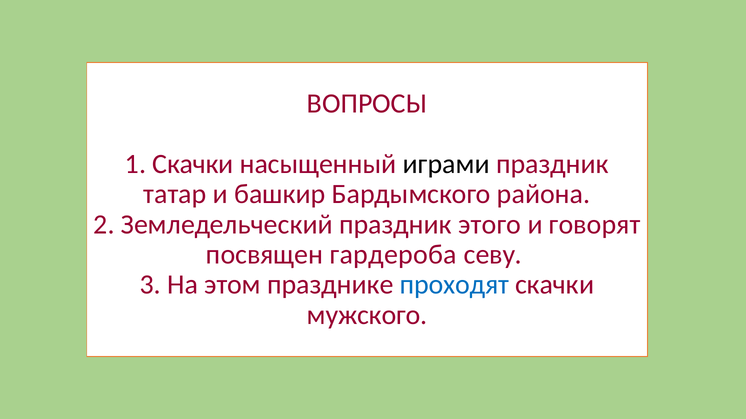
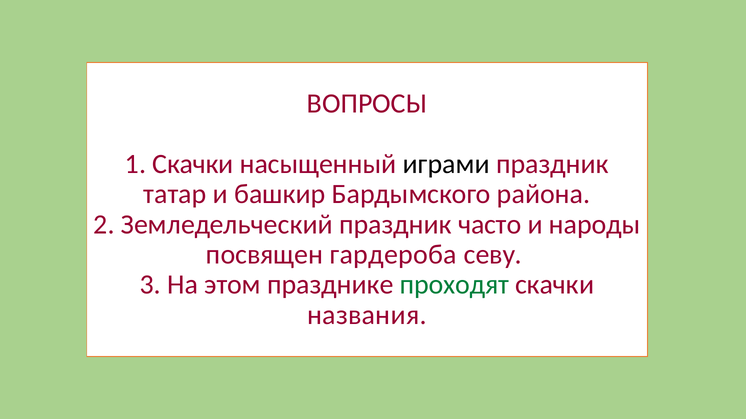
этого: этого -> часто
говорят: говорят -> народы
проходят colour: blue -> green
мужского: мужского -> названия
